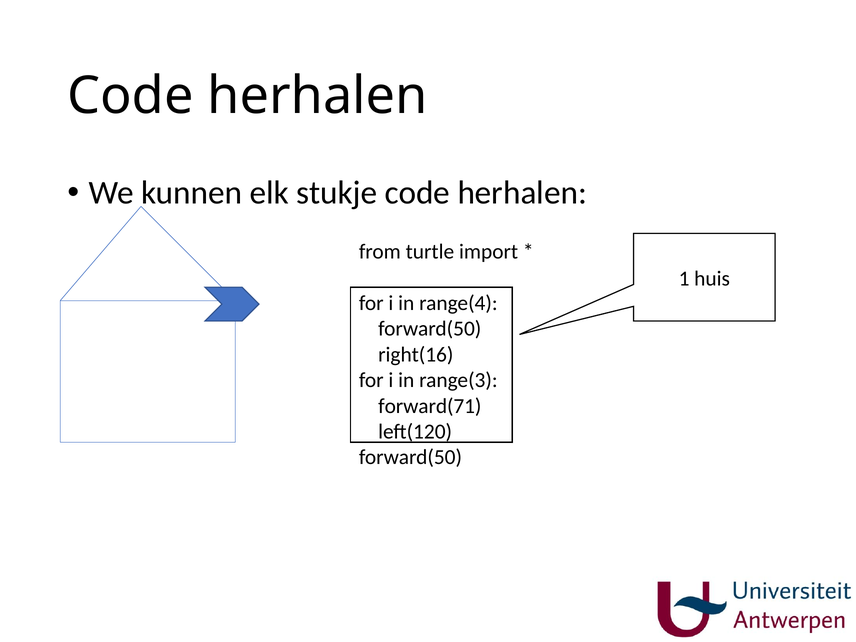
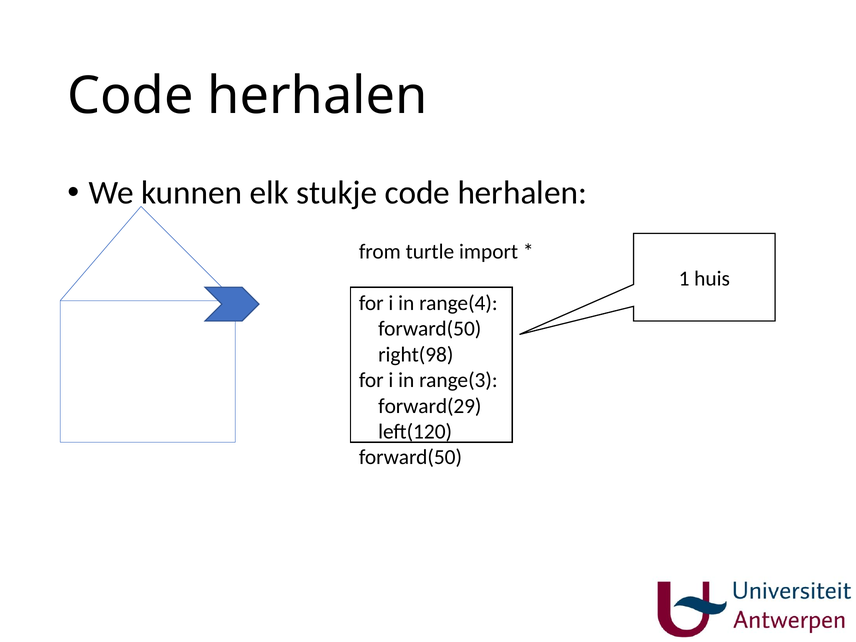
right(16: right(16 -> right(98
forward(71: forward(71 -> forward(29
